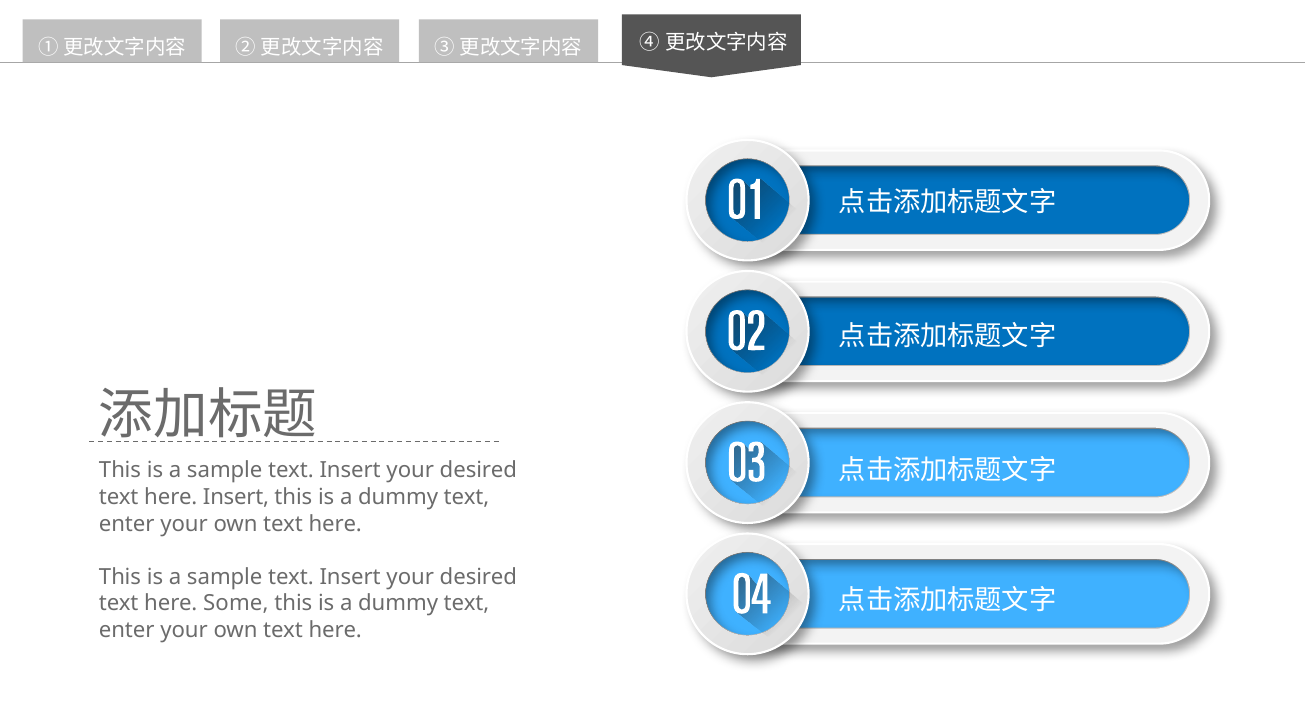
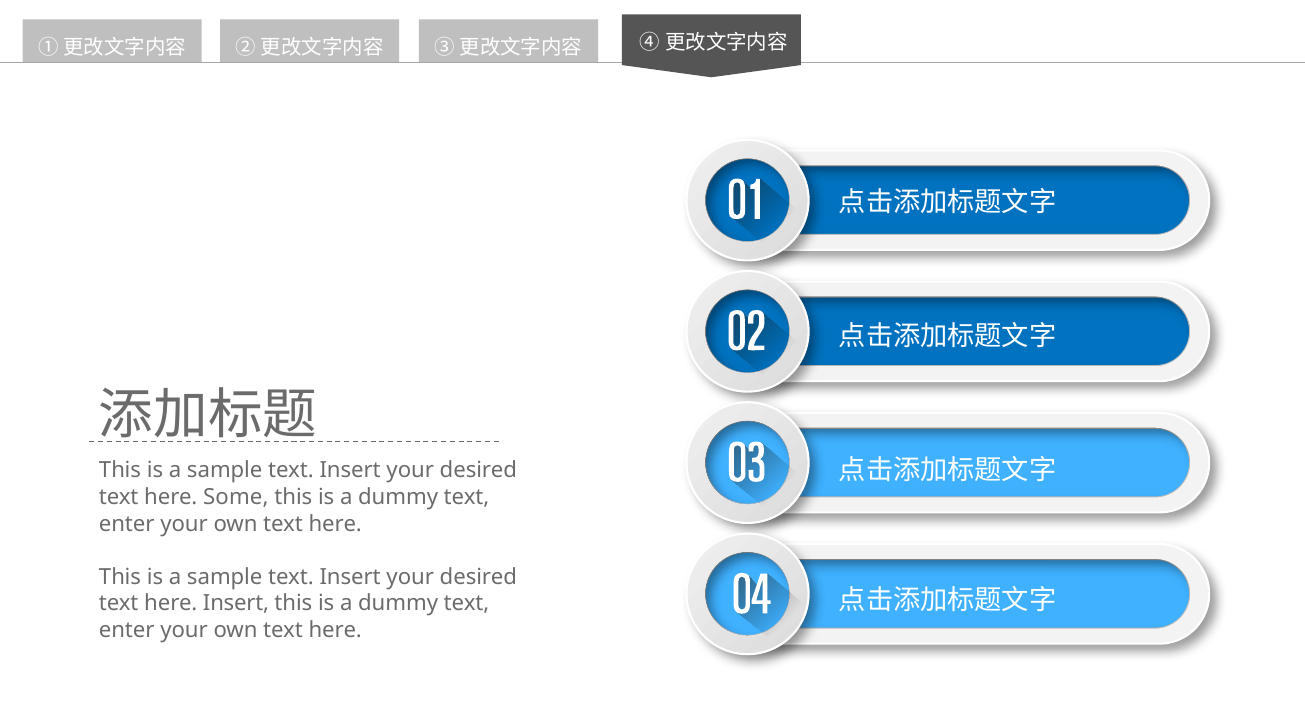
here Insert: Insert -> Some
here Some: Some -> Insert
